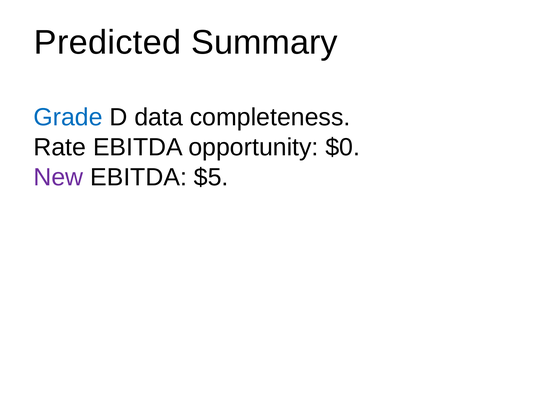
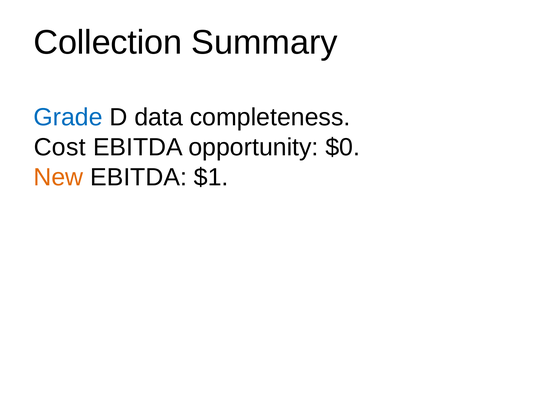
Predicted: Predicted -> Collection
Rate: Rate -> Cost
New colour: purple -> orange
$5: $5 -> $1
